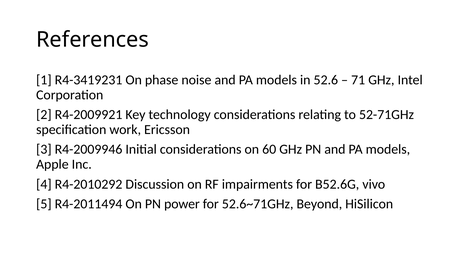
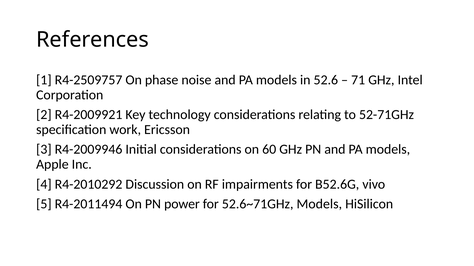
R4-3419231: R4-3419231 -> R4-2509757
52.6~71GHz Beyond: Beyond -> Models
